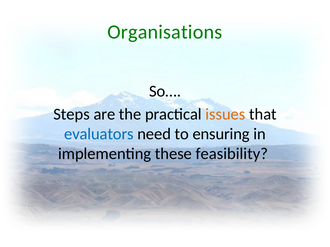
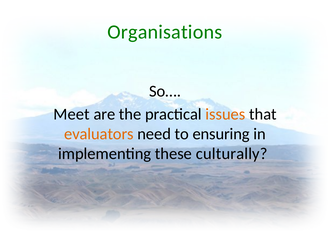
Steps: Steps -> Meet
evaluators colour: blue -> orange
feasibility: feasibility -> culturally
